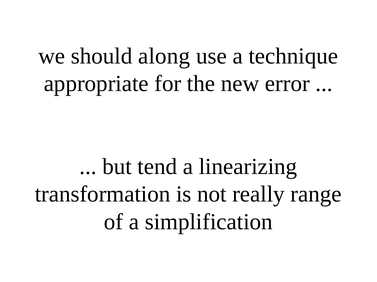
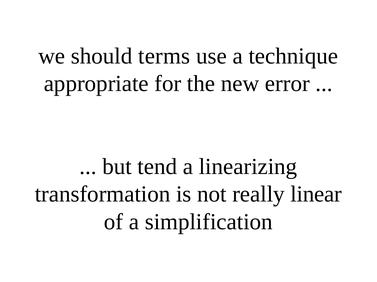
along: along -> terms
range: range -> linear
